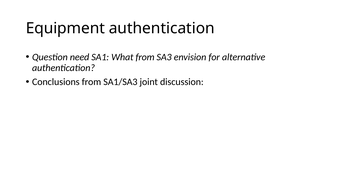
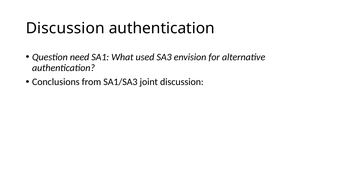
Equipment at (65, 28): Equipment -> Discussion
What from: from -> used
